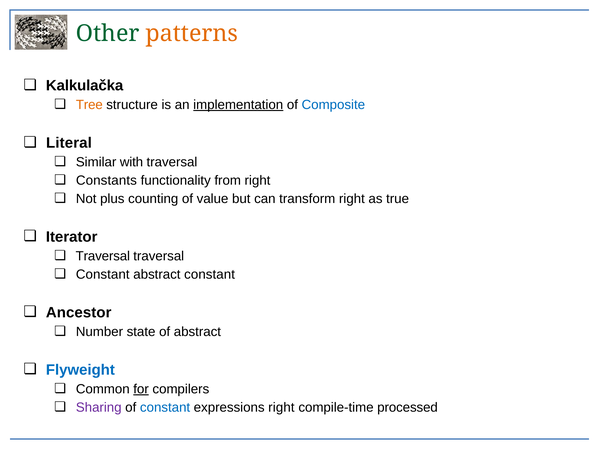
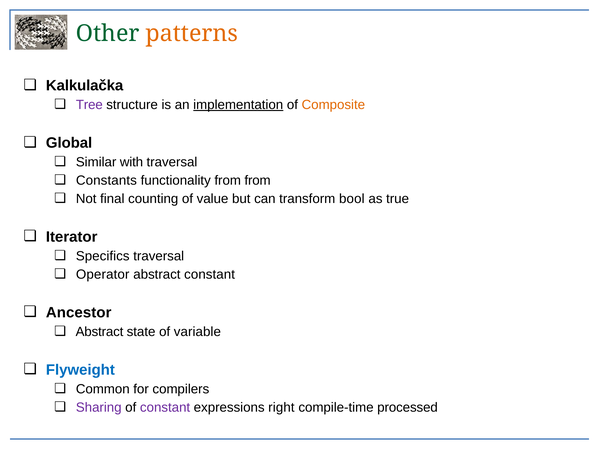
Tree colour: orange -> purple
Composite colour: blue -> orange
Literal: Literal -> Global
from right: right -> from
plus: plus -> final
transform right: right -> bool
Traversal at (103, 256): Traversal -> Specifics
Constant at (103, 275): Constant -> Operator
Number at (99, 332): Number -> Abstract
of abstract: abstract -> variable
for underline: present -> none
constant at (165, 408) colour: blue -> purple
